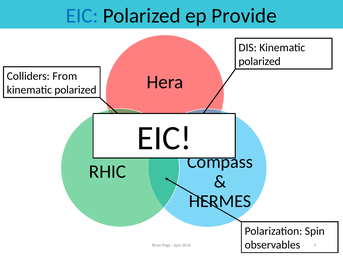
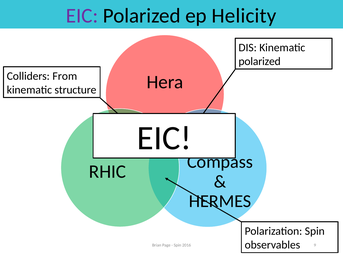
EIC at (82, 16) colour: blue -> purple
Provide: Provide -> Helicity
polarized at (75, 90): polarized -> structure
